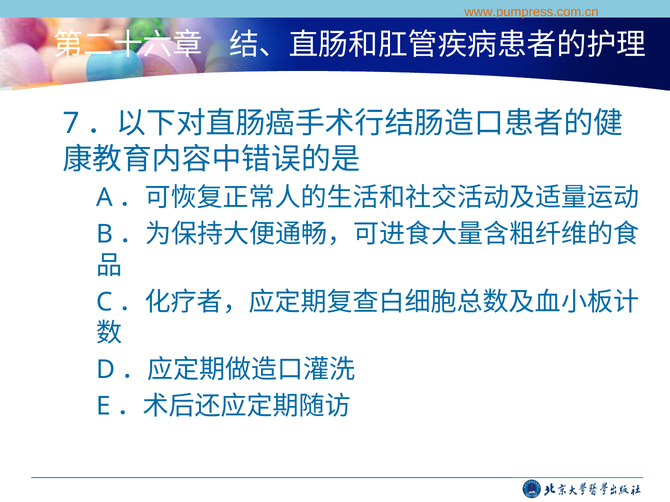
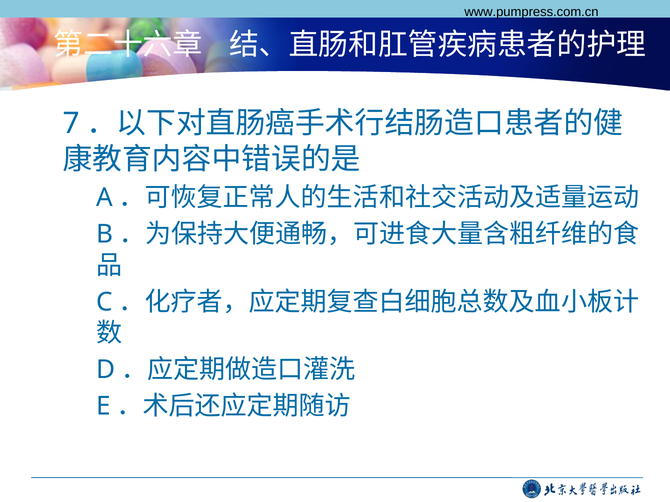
www.pumpress.com.cn colour: orange -> black
